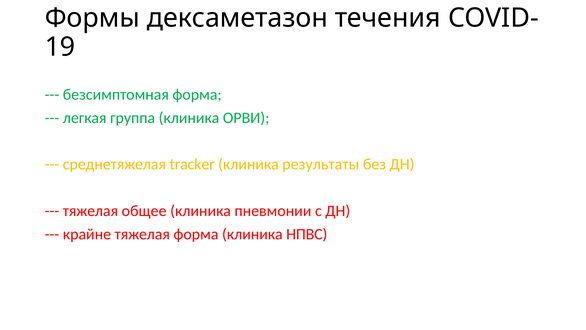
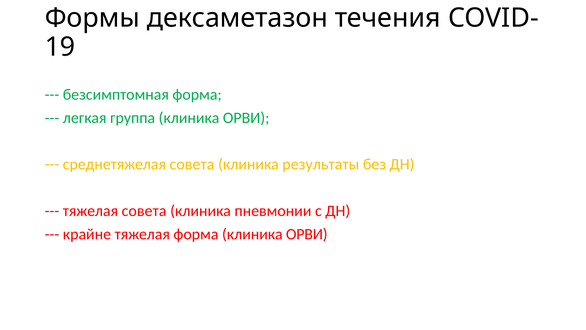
среднетяжелая tracker: tracker -> совета
тяжелая общее: общее -> совета
форма клиника НПВС: НПВС -> ОРВИ
